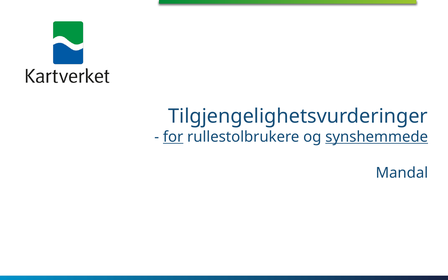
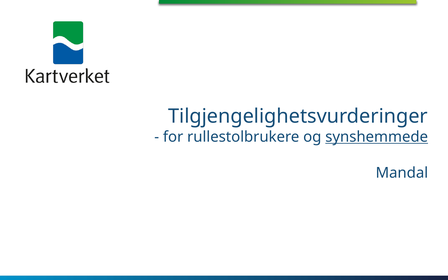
for underline: present -> none
